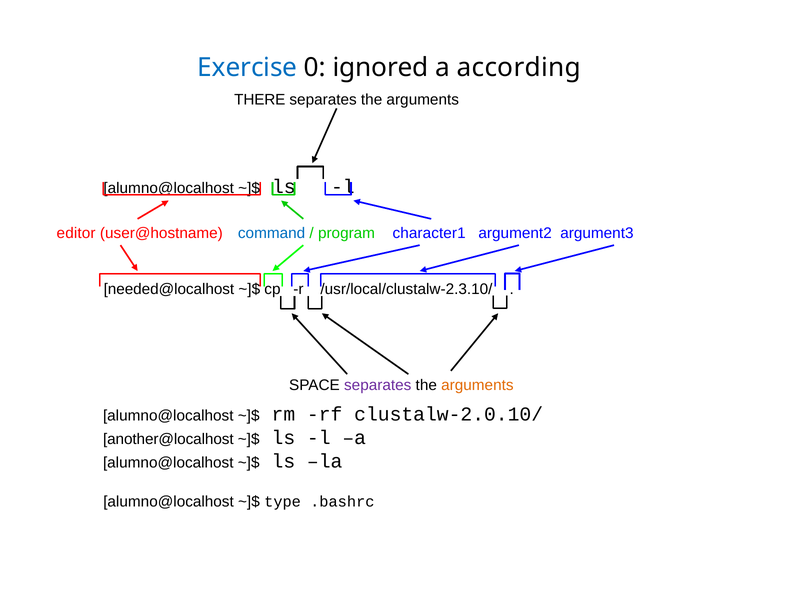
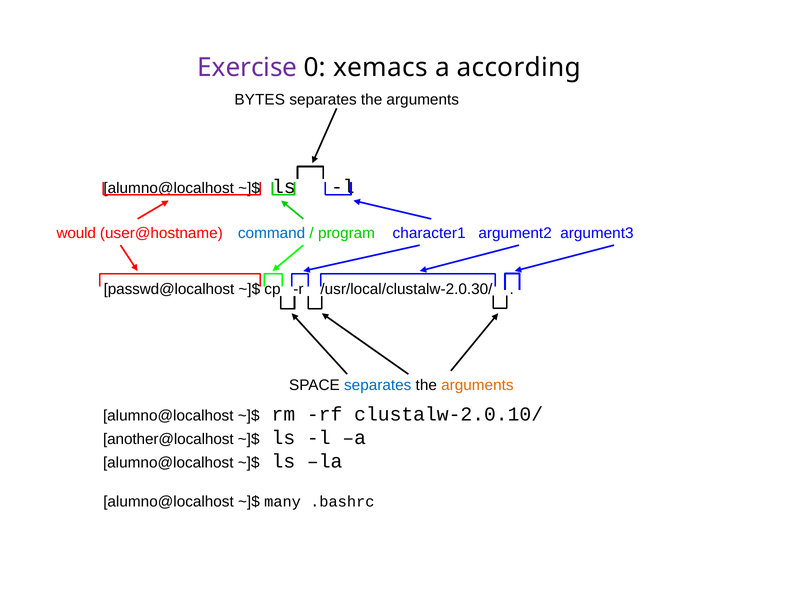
Exercise colour: blue -> purple
ignored: ignored -> xemacs
THERE: THERE -> BYTES
editor: editor -> would
needed@localhost: needed@localhost -> passwd@localhost
/usr/local/clustalw-2.3.10/: /usr/local/clustalw-2.3.10/ -> /usr/local/clustalw-2.0.30/
separates at (378, 385) colour: purple -> blue
type: type -> many
